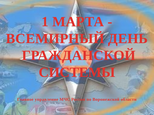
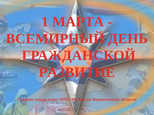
СИСТЕМЫ: СИСТЕМЫ -> РАЗВИТИЕ
